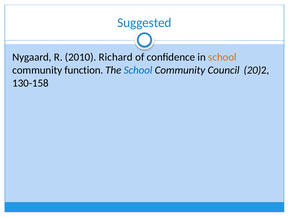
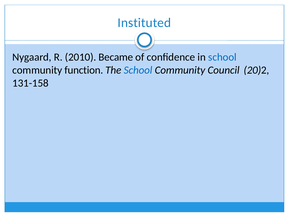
Suggested: Suggested -> Instituted
Richard: Richard -> Became
school at (222, 57) colour: orange -> blue
130-158: 130-158 -> 131-158
